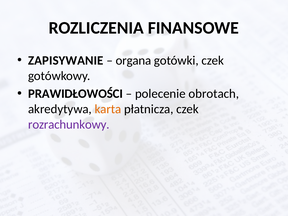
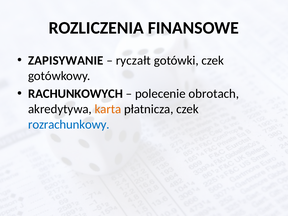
organa: organa -> ryczałt
PRAWIDŁOWOŚCI: PRAWIDŁOWOŚCI -> RACHUNKOWYCH
rozrachunkowy colour: purple -> blue
